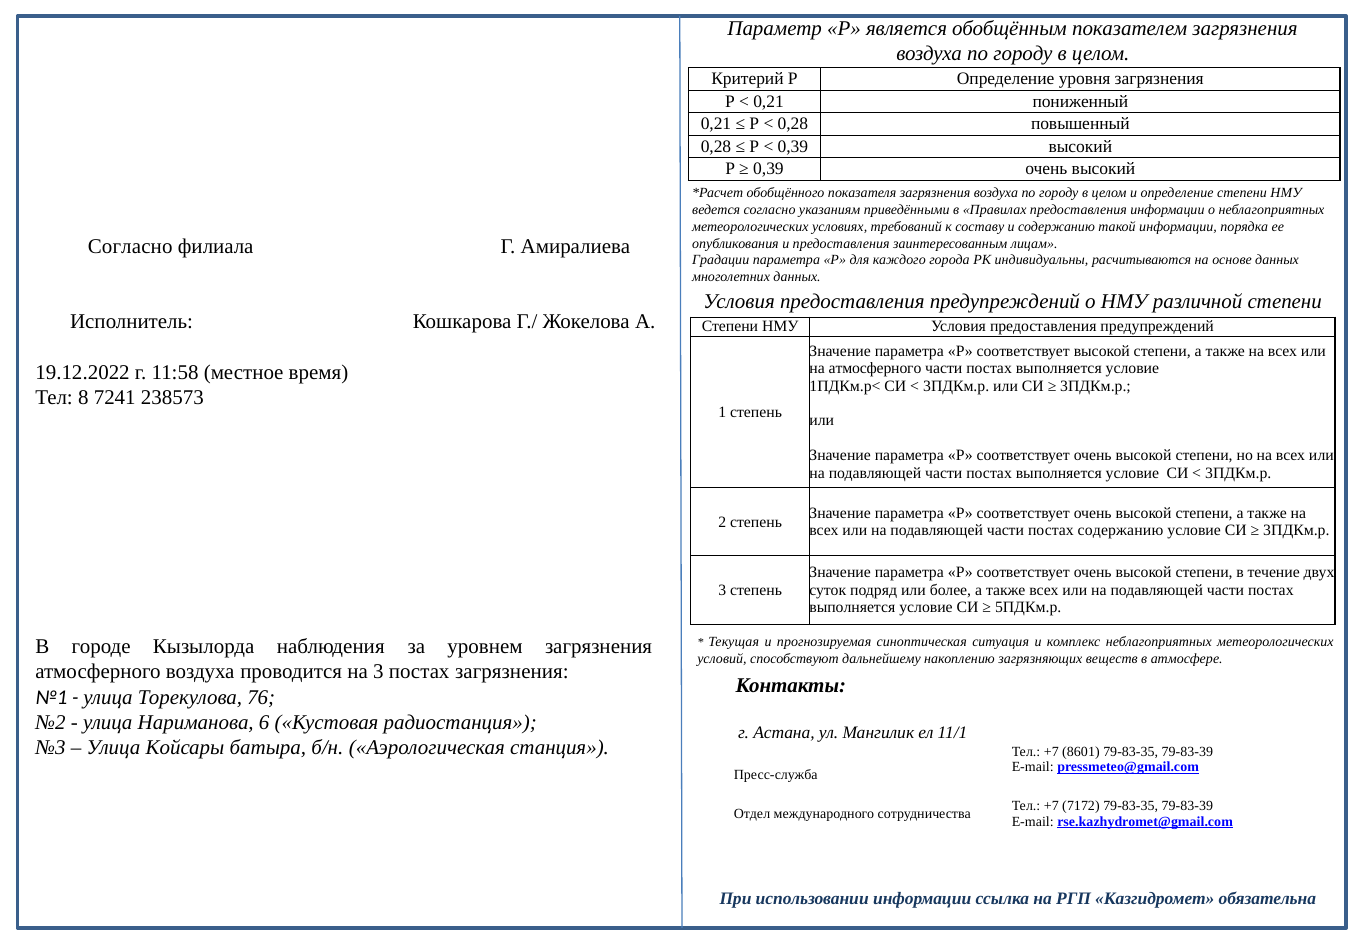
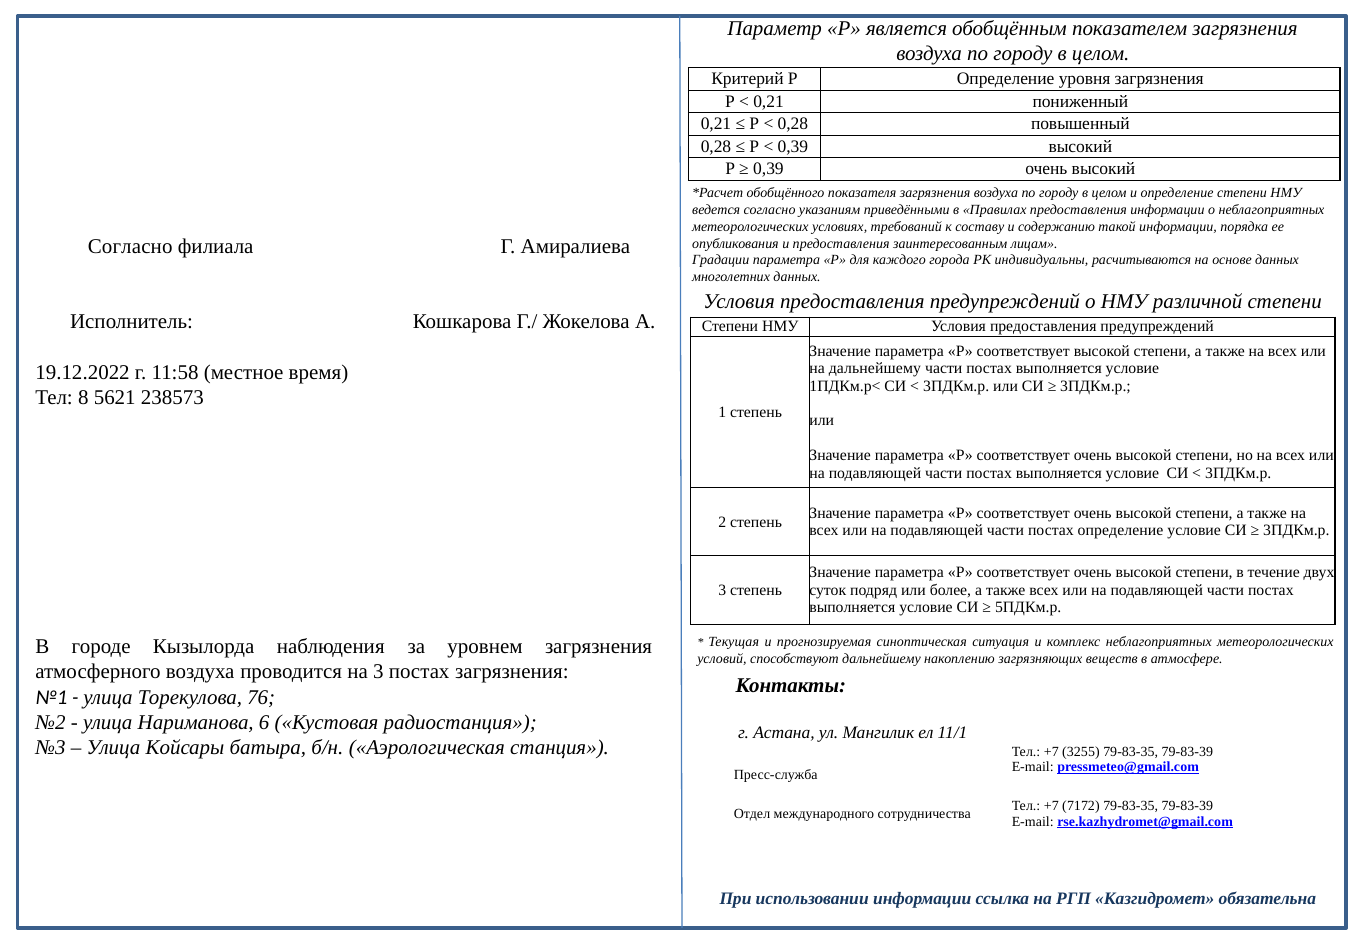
на атмосферного: атмосферного -> дальнейшему
7241: 7241 -> 5621
постах содержанию: содержанию -> определение
8601: 8601 -> 3255
